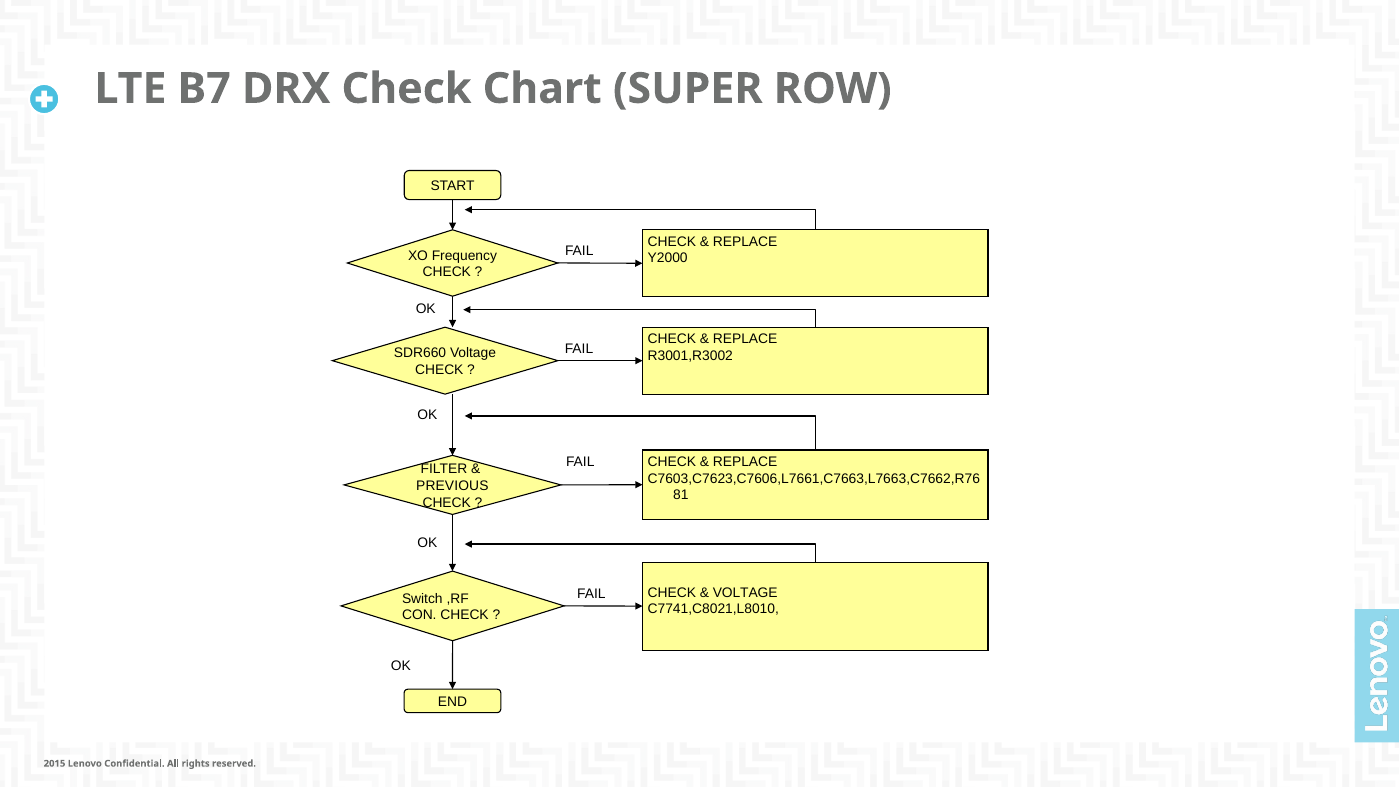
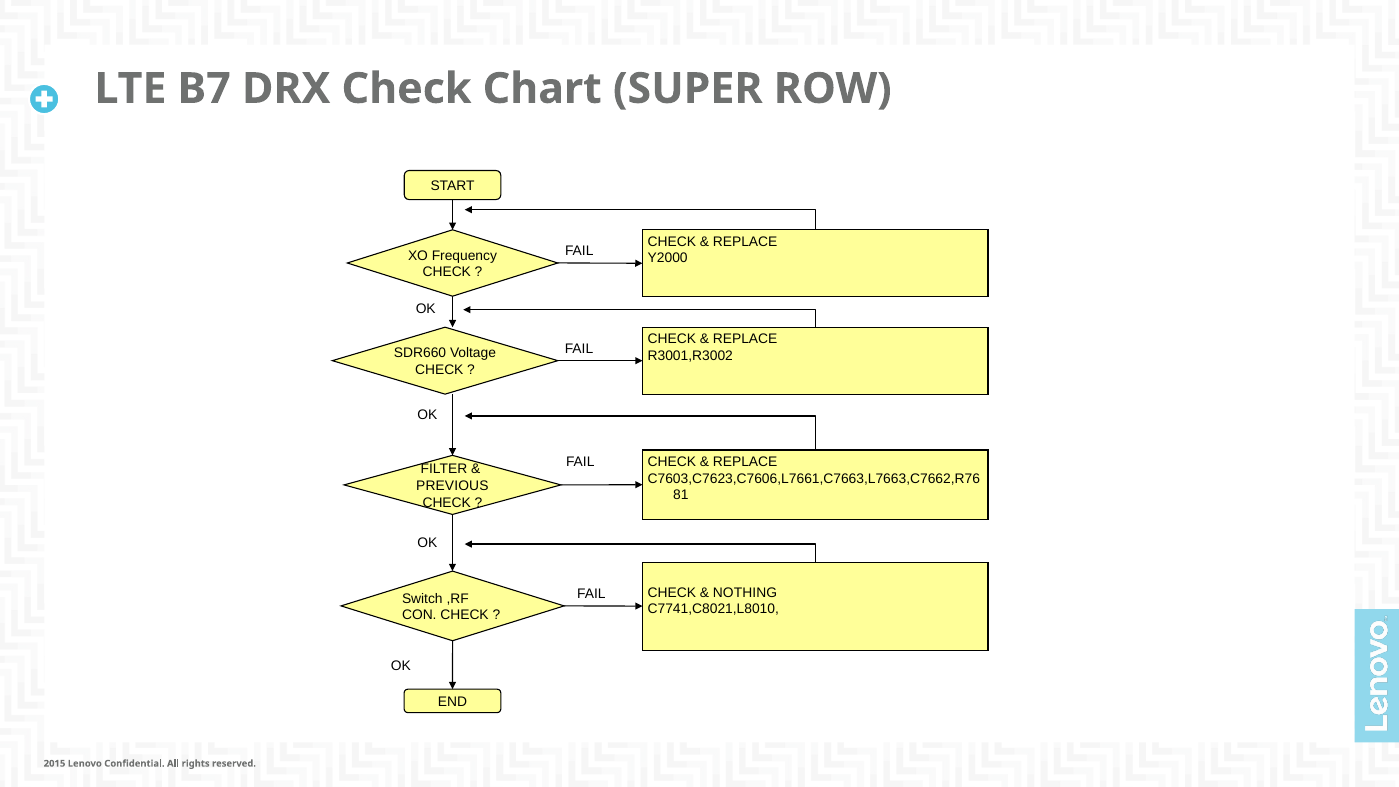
VOLTAGE at (745, 593): VOLTAGE -> NOTHING
